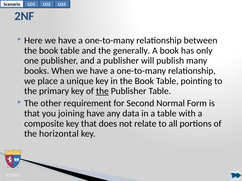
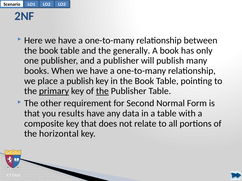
a unique: unique -> publish
primary underline: none -> present
joining: joining -> results
